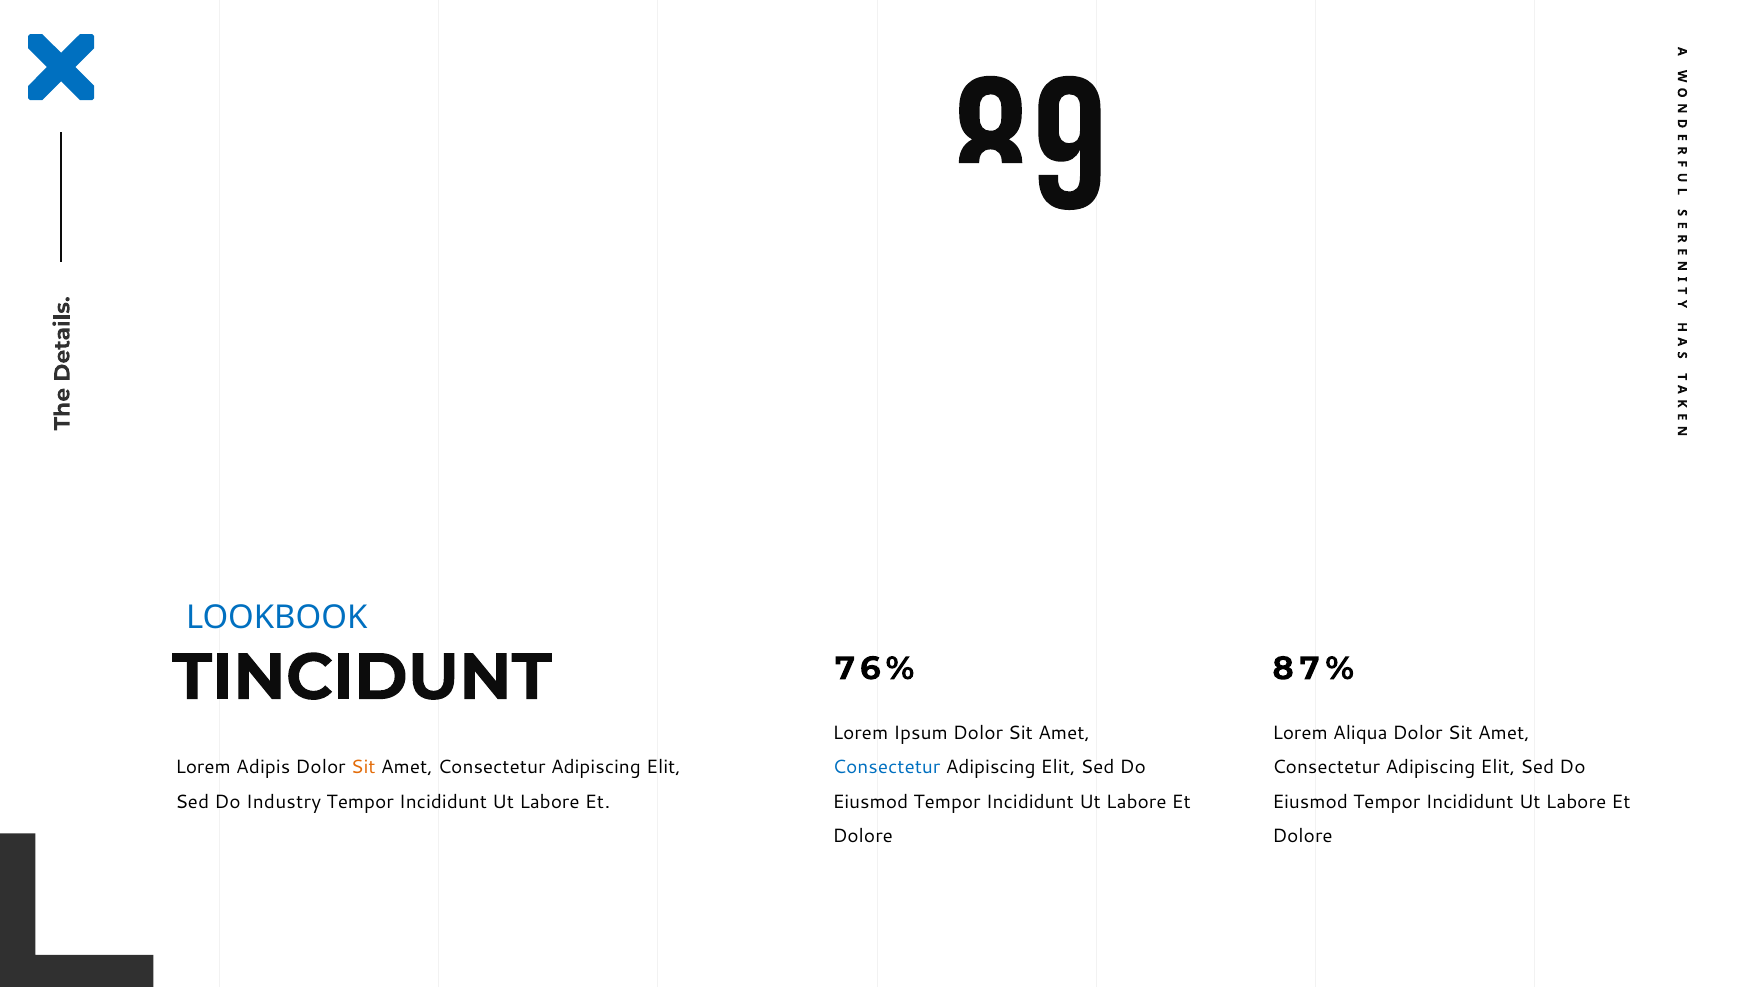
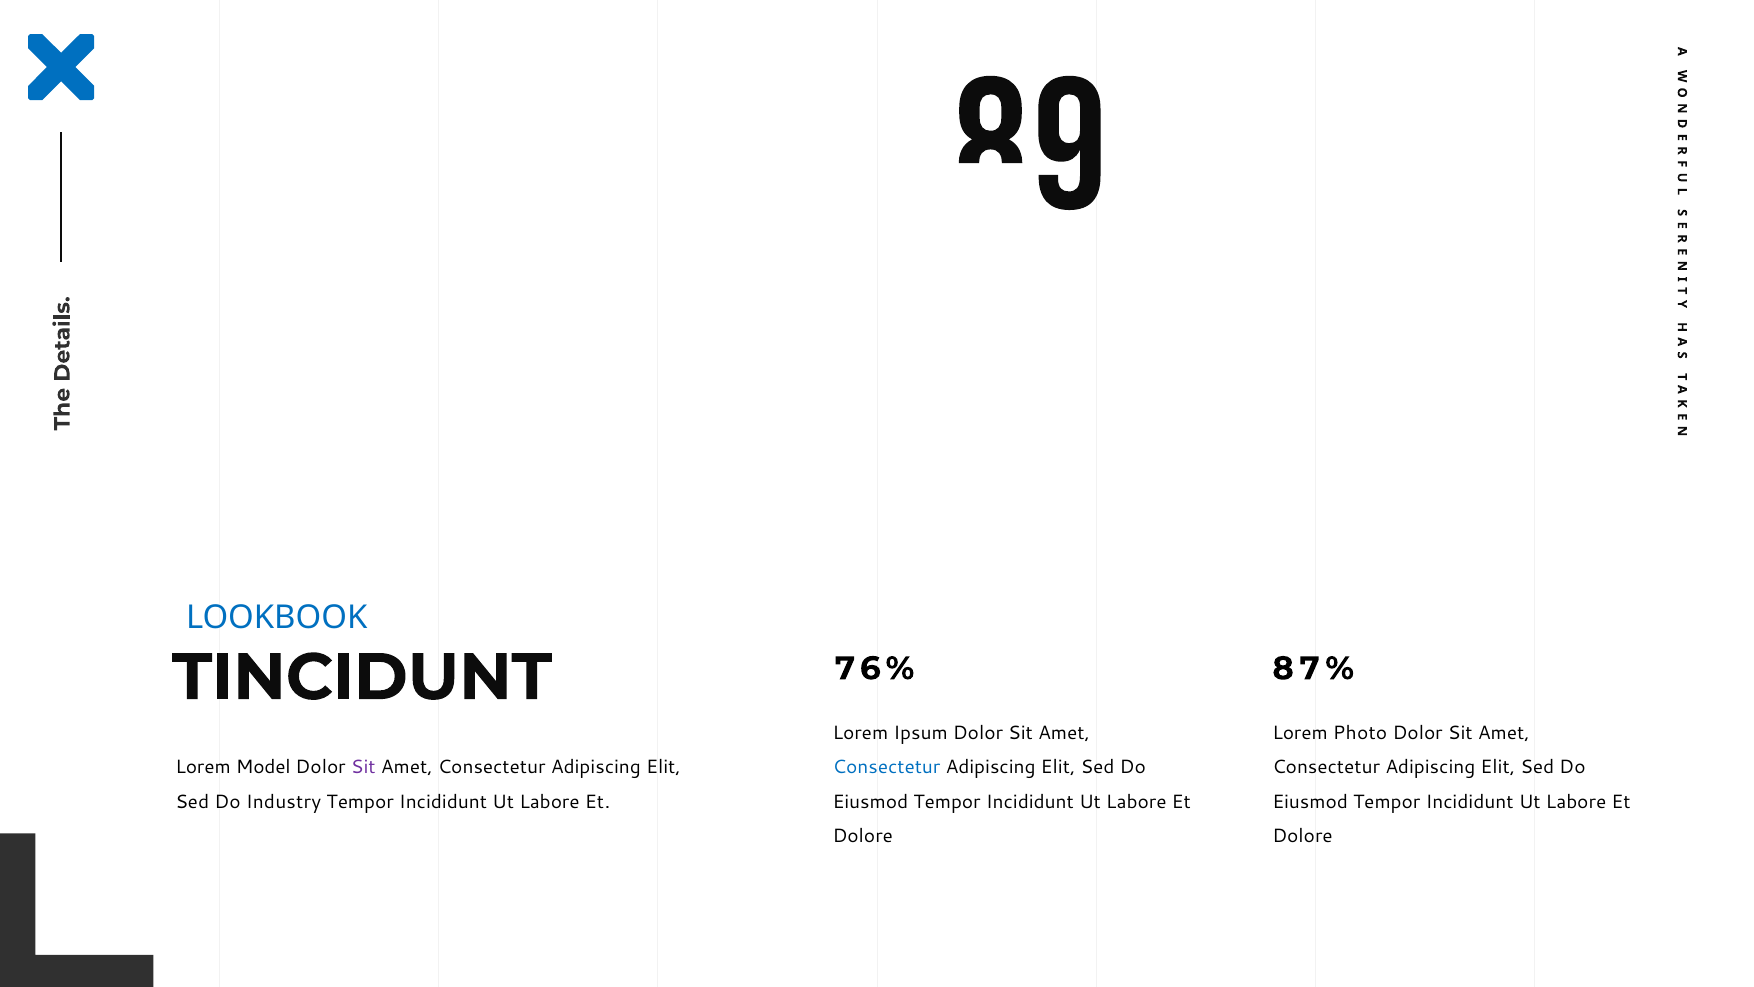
Aliqua: Aliqua -> Photo
Adipis: Adipis -> Model
Sit at (363, 767) colour: orange -> purple
